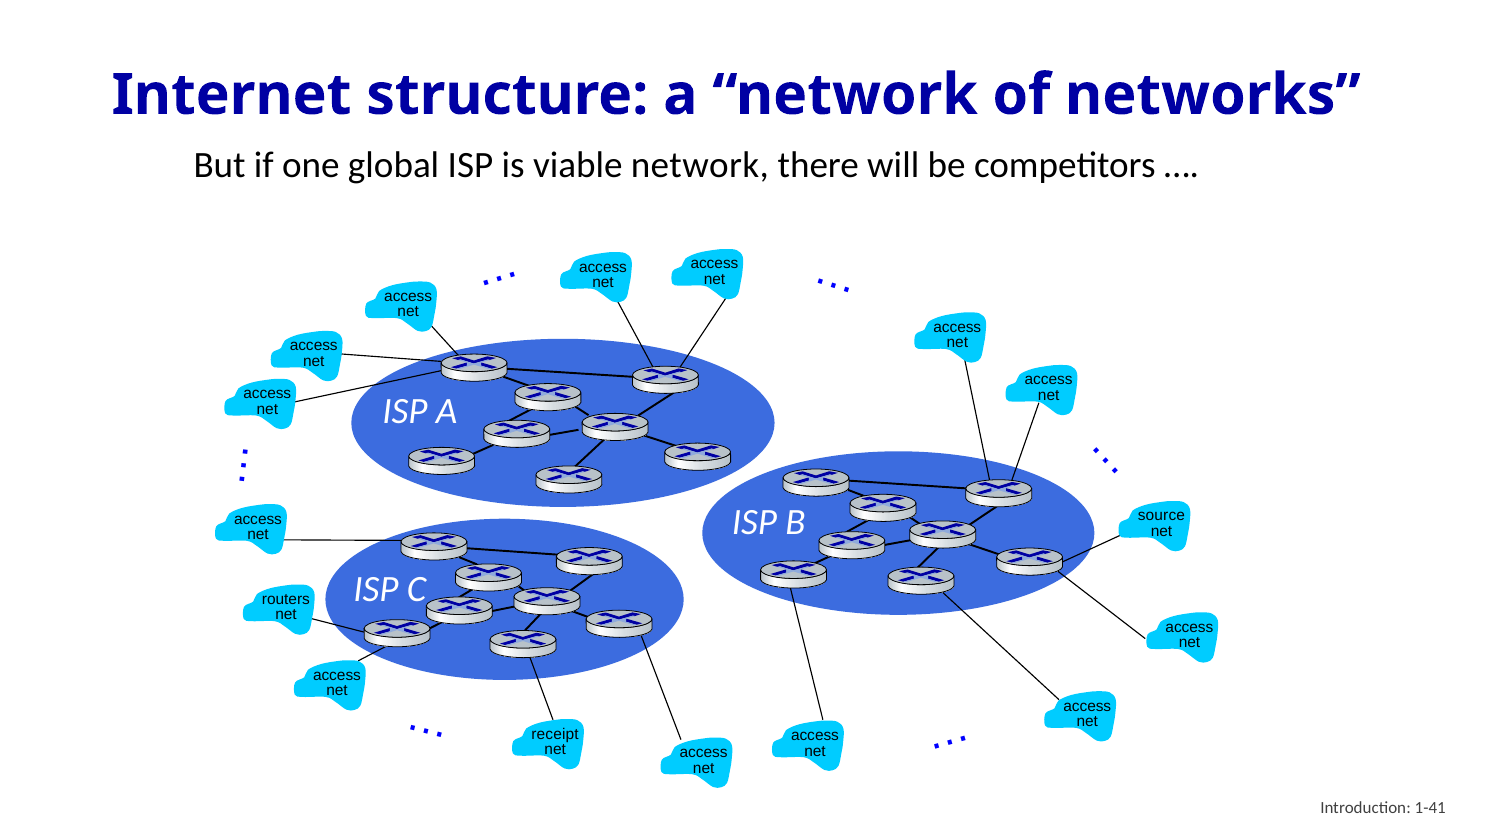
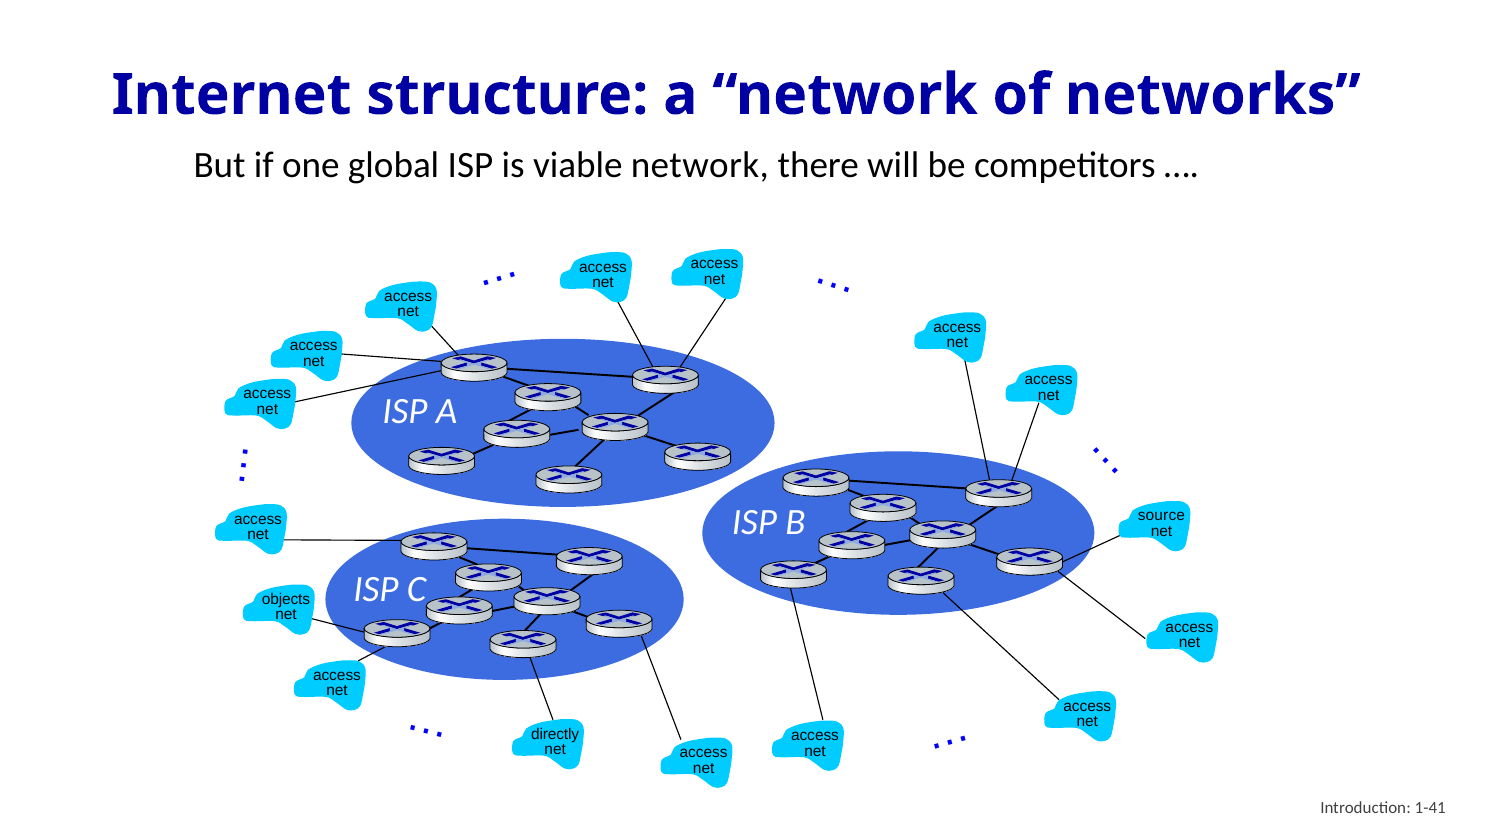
routers: routers -> objects
receipt: receipt -> directly
